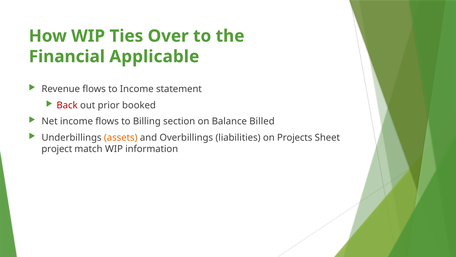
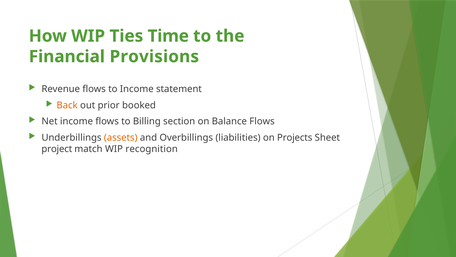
Over: Over -> Time
Applicable: Applicable -> Provisions
Back colour: red -> orange
Balance Billed: Billed -> Flows
information: information -> recognition
